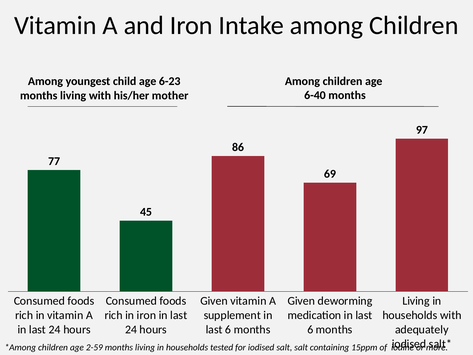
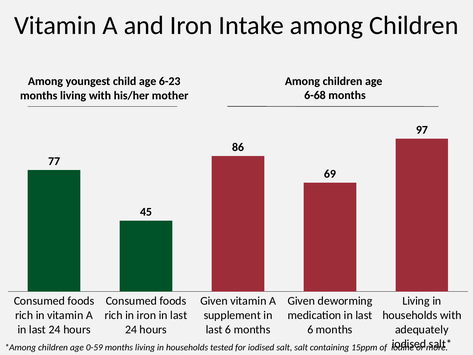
6-40: 6-40 -> 6-68
2-59: 2-59 -> 0-59
